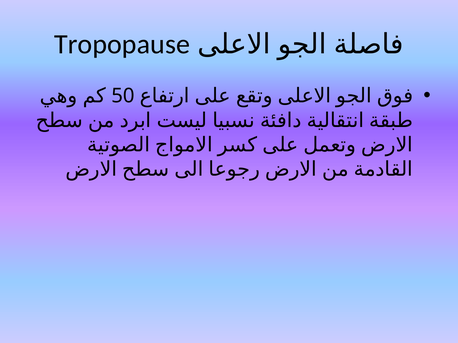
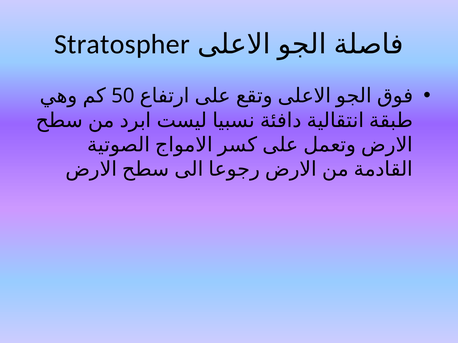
Tropopause: Tropopause -> Stratospher
